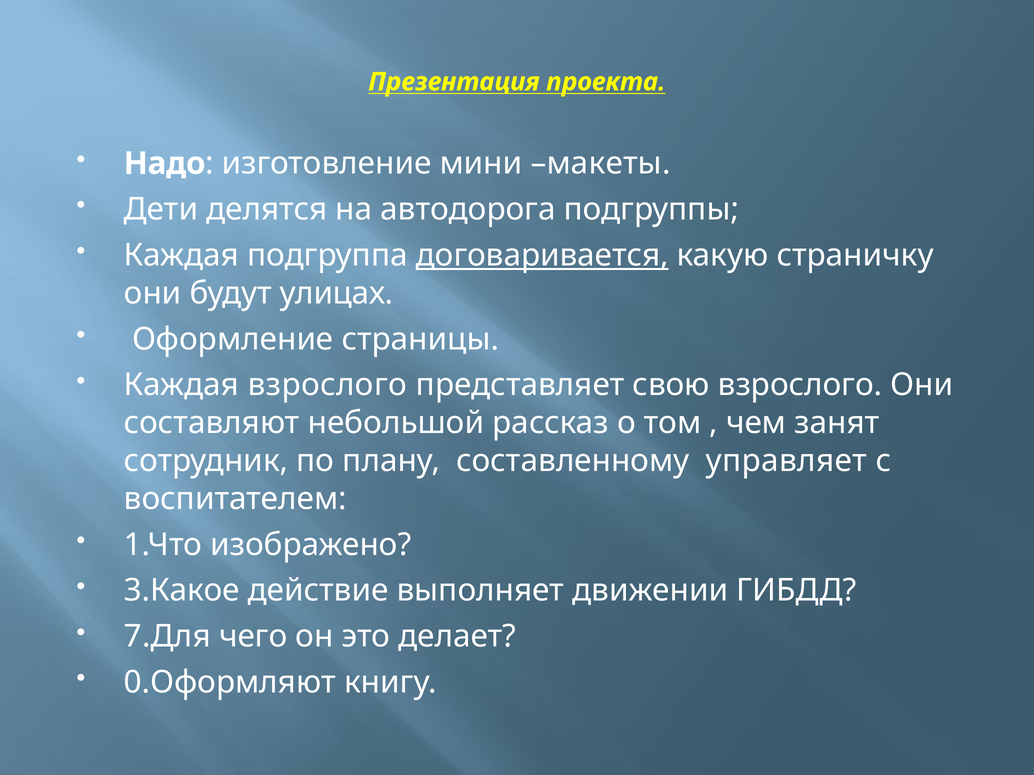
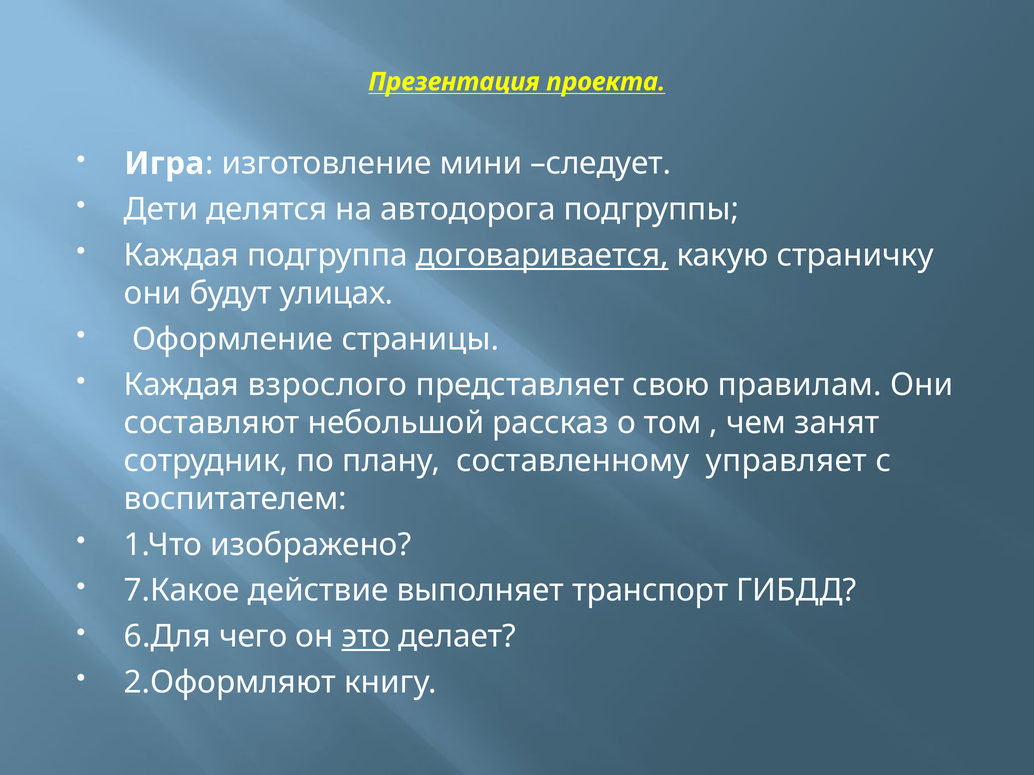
Надо: Надо -> Игра
макеты: макеты -> следует
свою взрослого: взрослого -> правилам
3.Какое: 3.Какое -> 7.Какое
движении: движении -> транспорт
7.Для: 7.Для -> 6.Для
это underline: none -> present
0.Оформляют: 0.Оформляют -> 2.Оформляют
